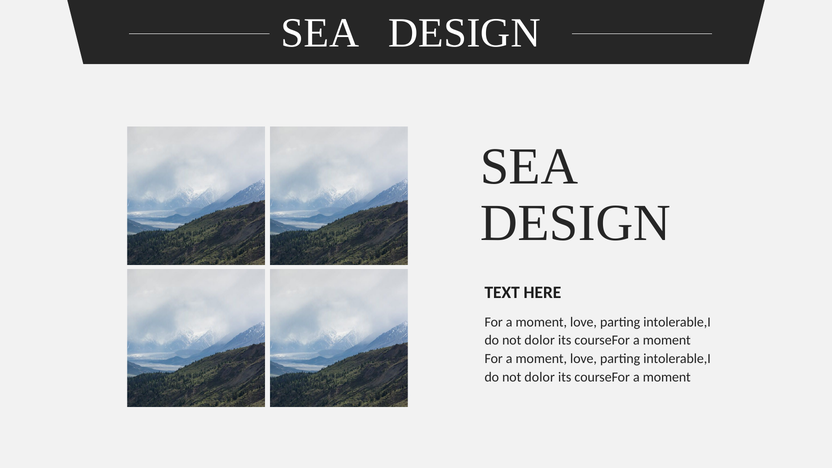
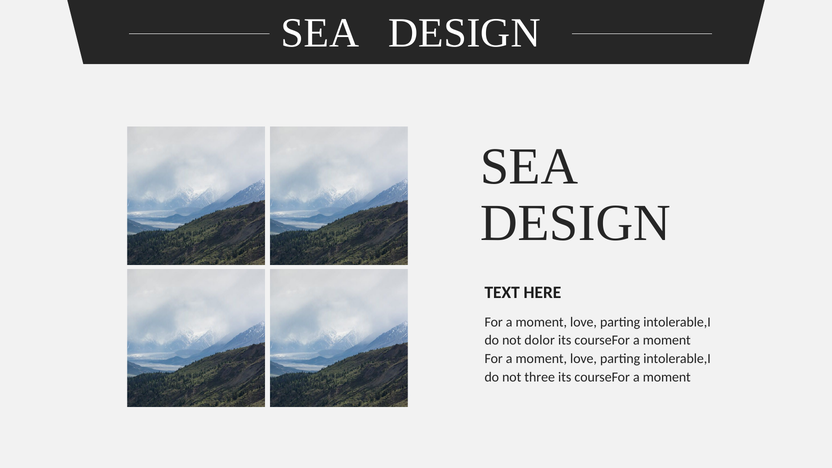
dolor at (540, 377): dolor -> three
